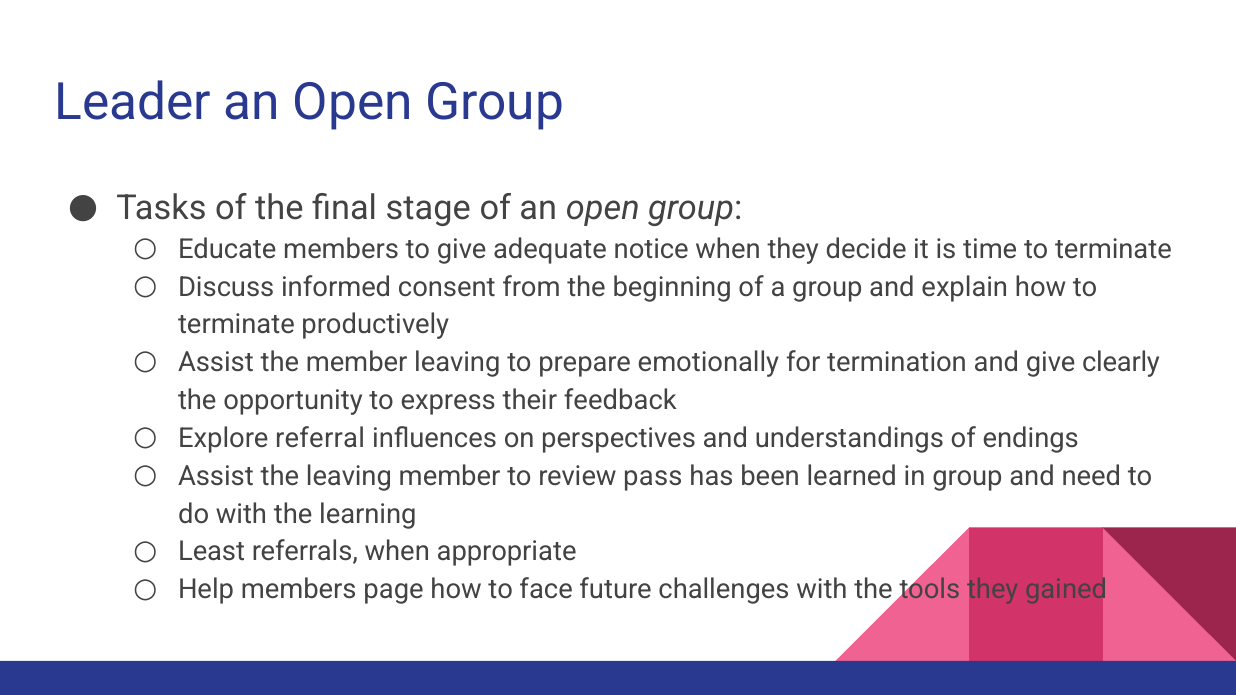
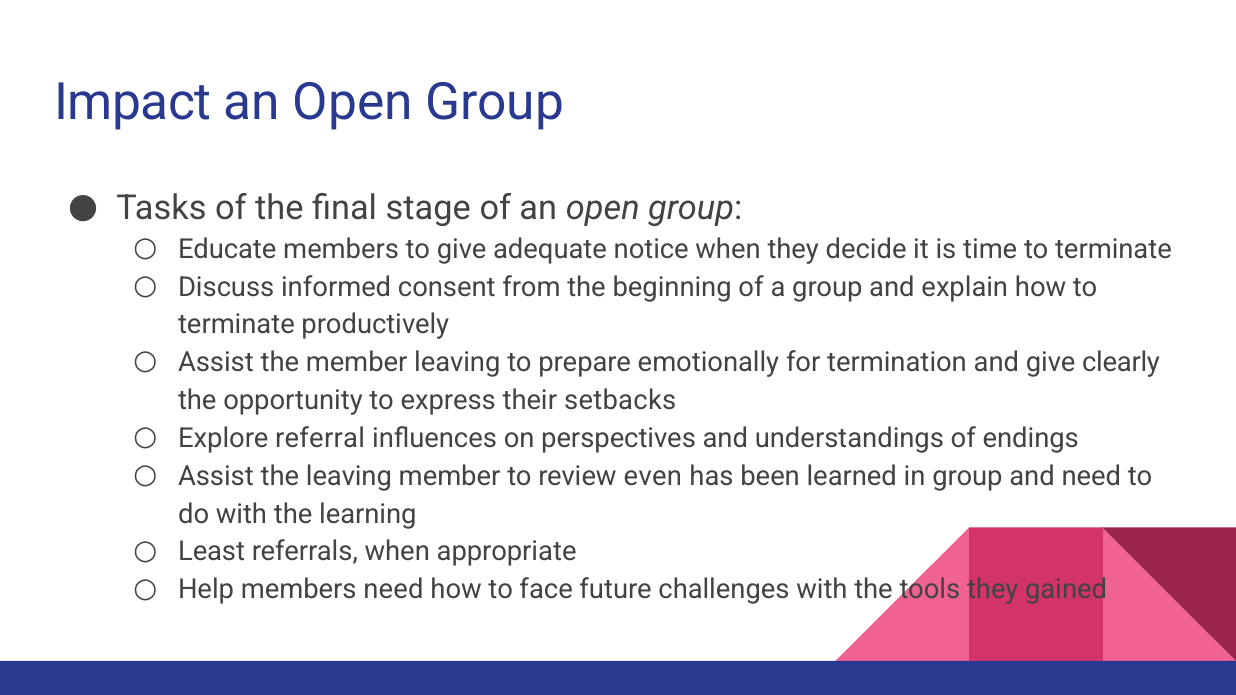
Leader: Leader -> Impact
feedback: feedback -> setbacks
pass: pass -> even
members page: page -> need
